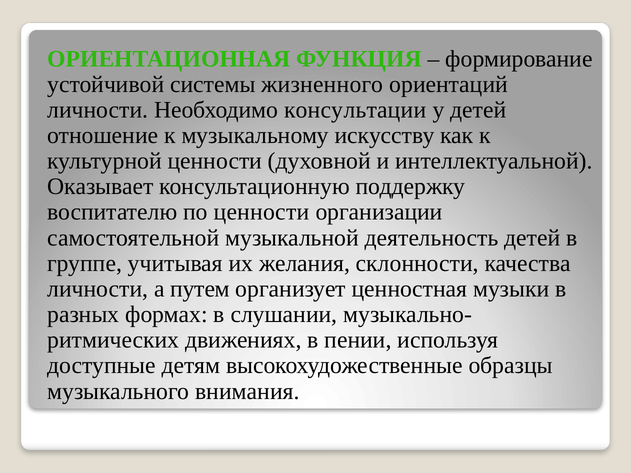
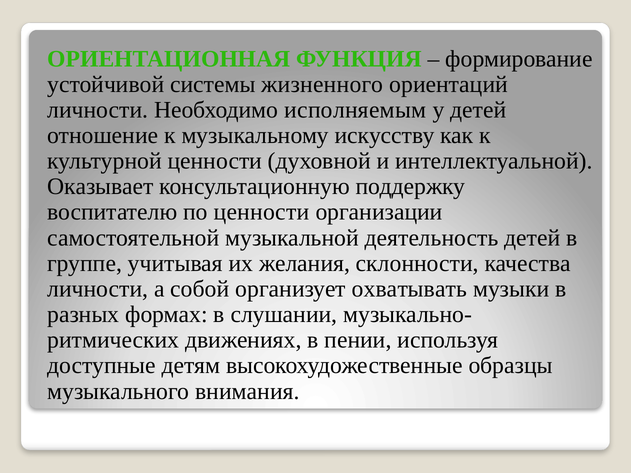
консультации: консультации -> исполняемым
путем: путем -> собой
ценностная: ценностная -> охватывать
